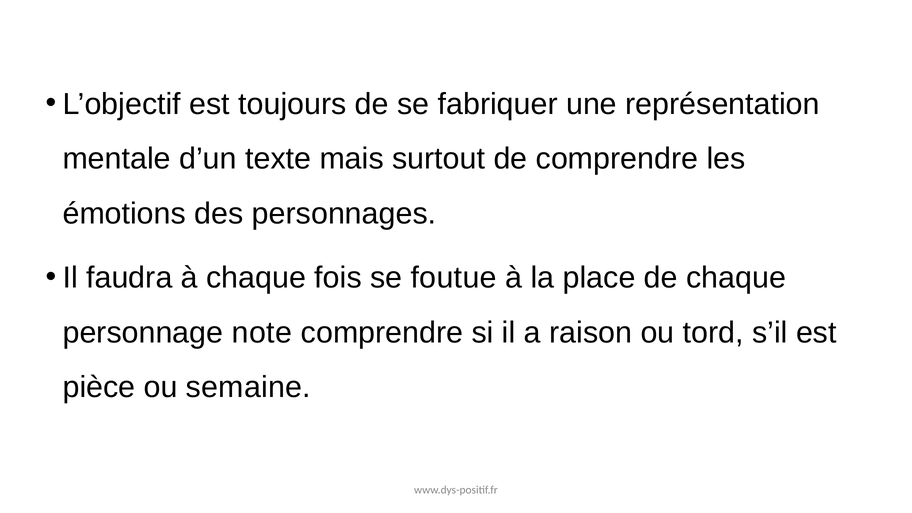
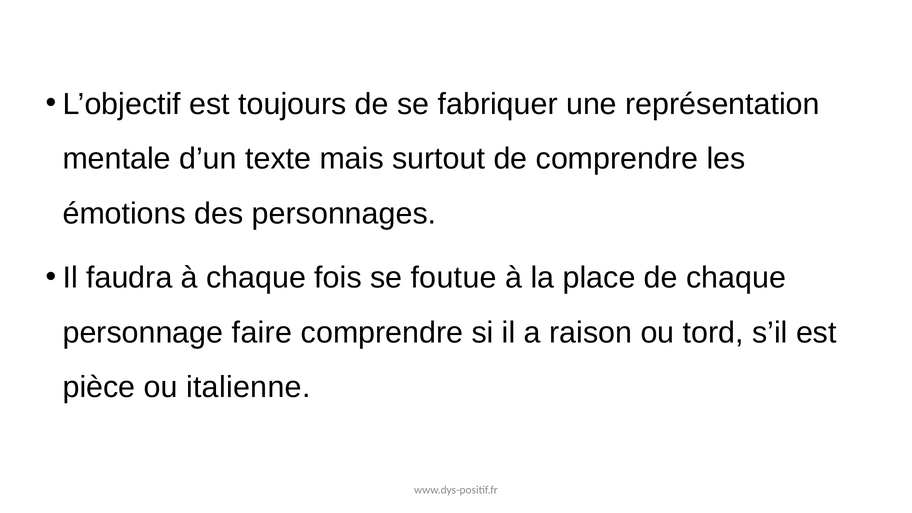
note: note -> faire
semaine: semaine -> italienne
